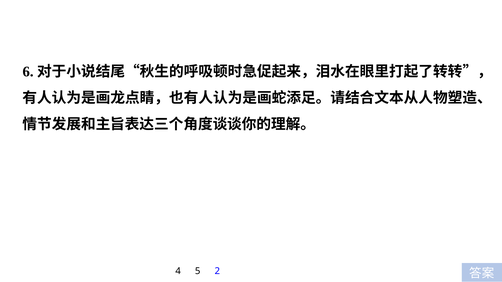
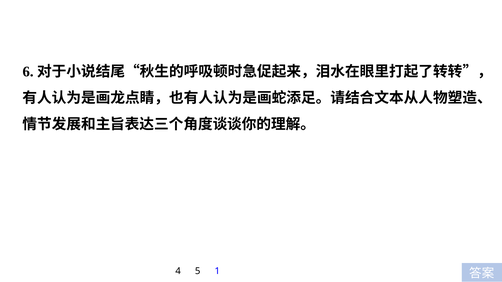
2: 2 -> 1
